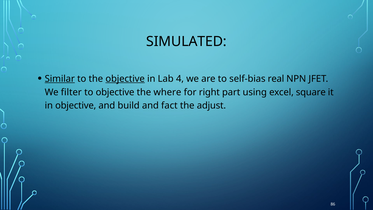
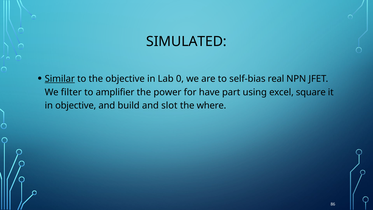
objective at (125, 79) underline: present -> none
4: 4 -> 0
to objective: objective -> amplifier
where: where -> power
right: right -> have
fact: fact -> slot
adjust: adjust -> where
